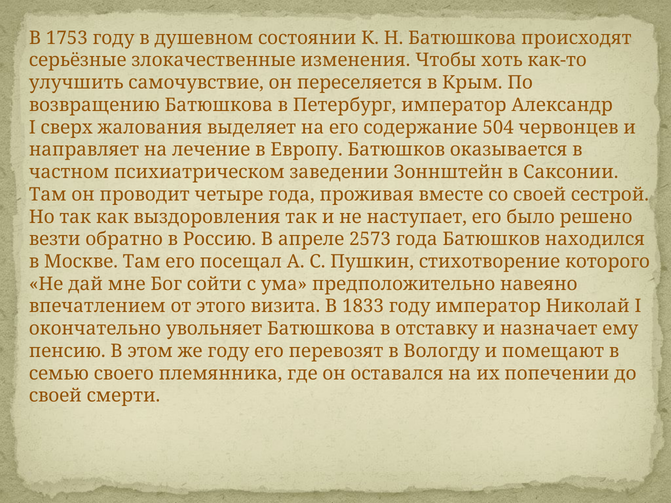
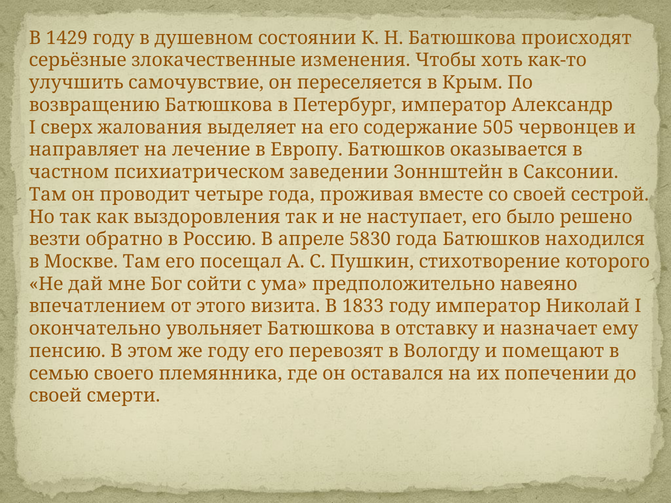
1753: 1753 -> 1429
504: 504 -> 505
2573: 2573 -> 5830
